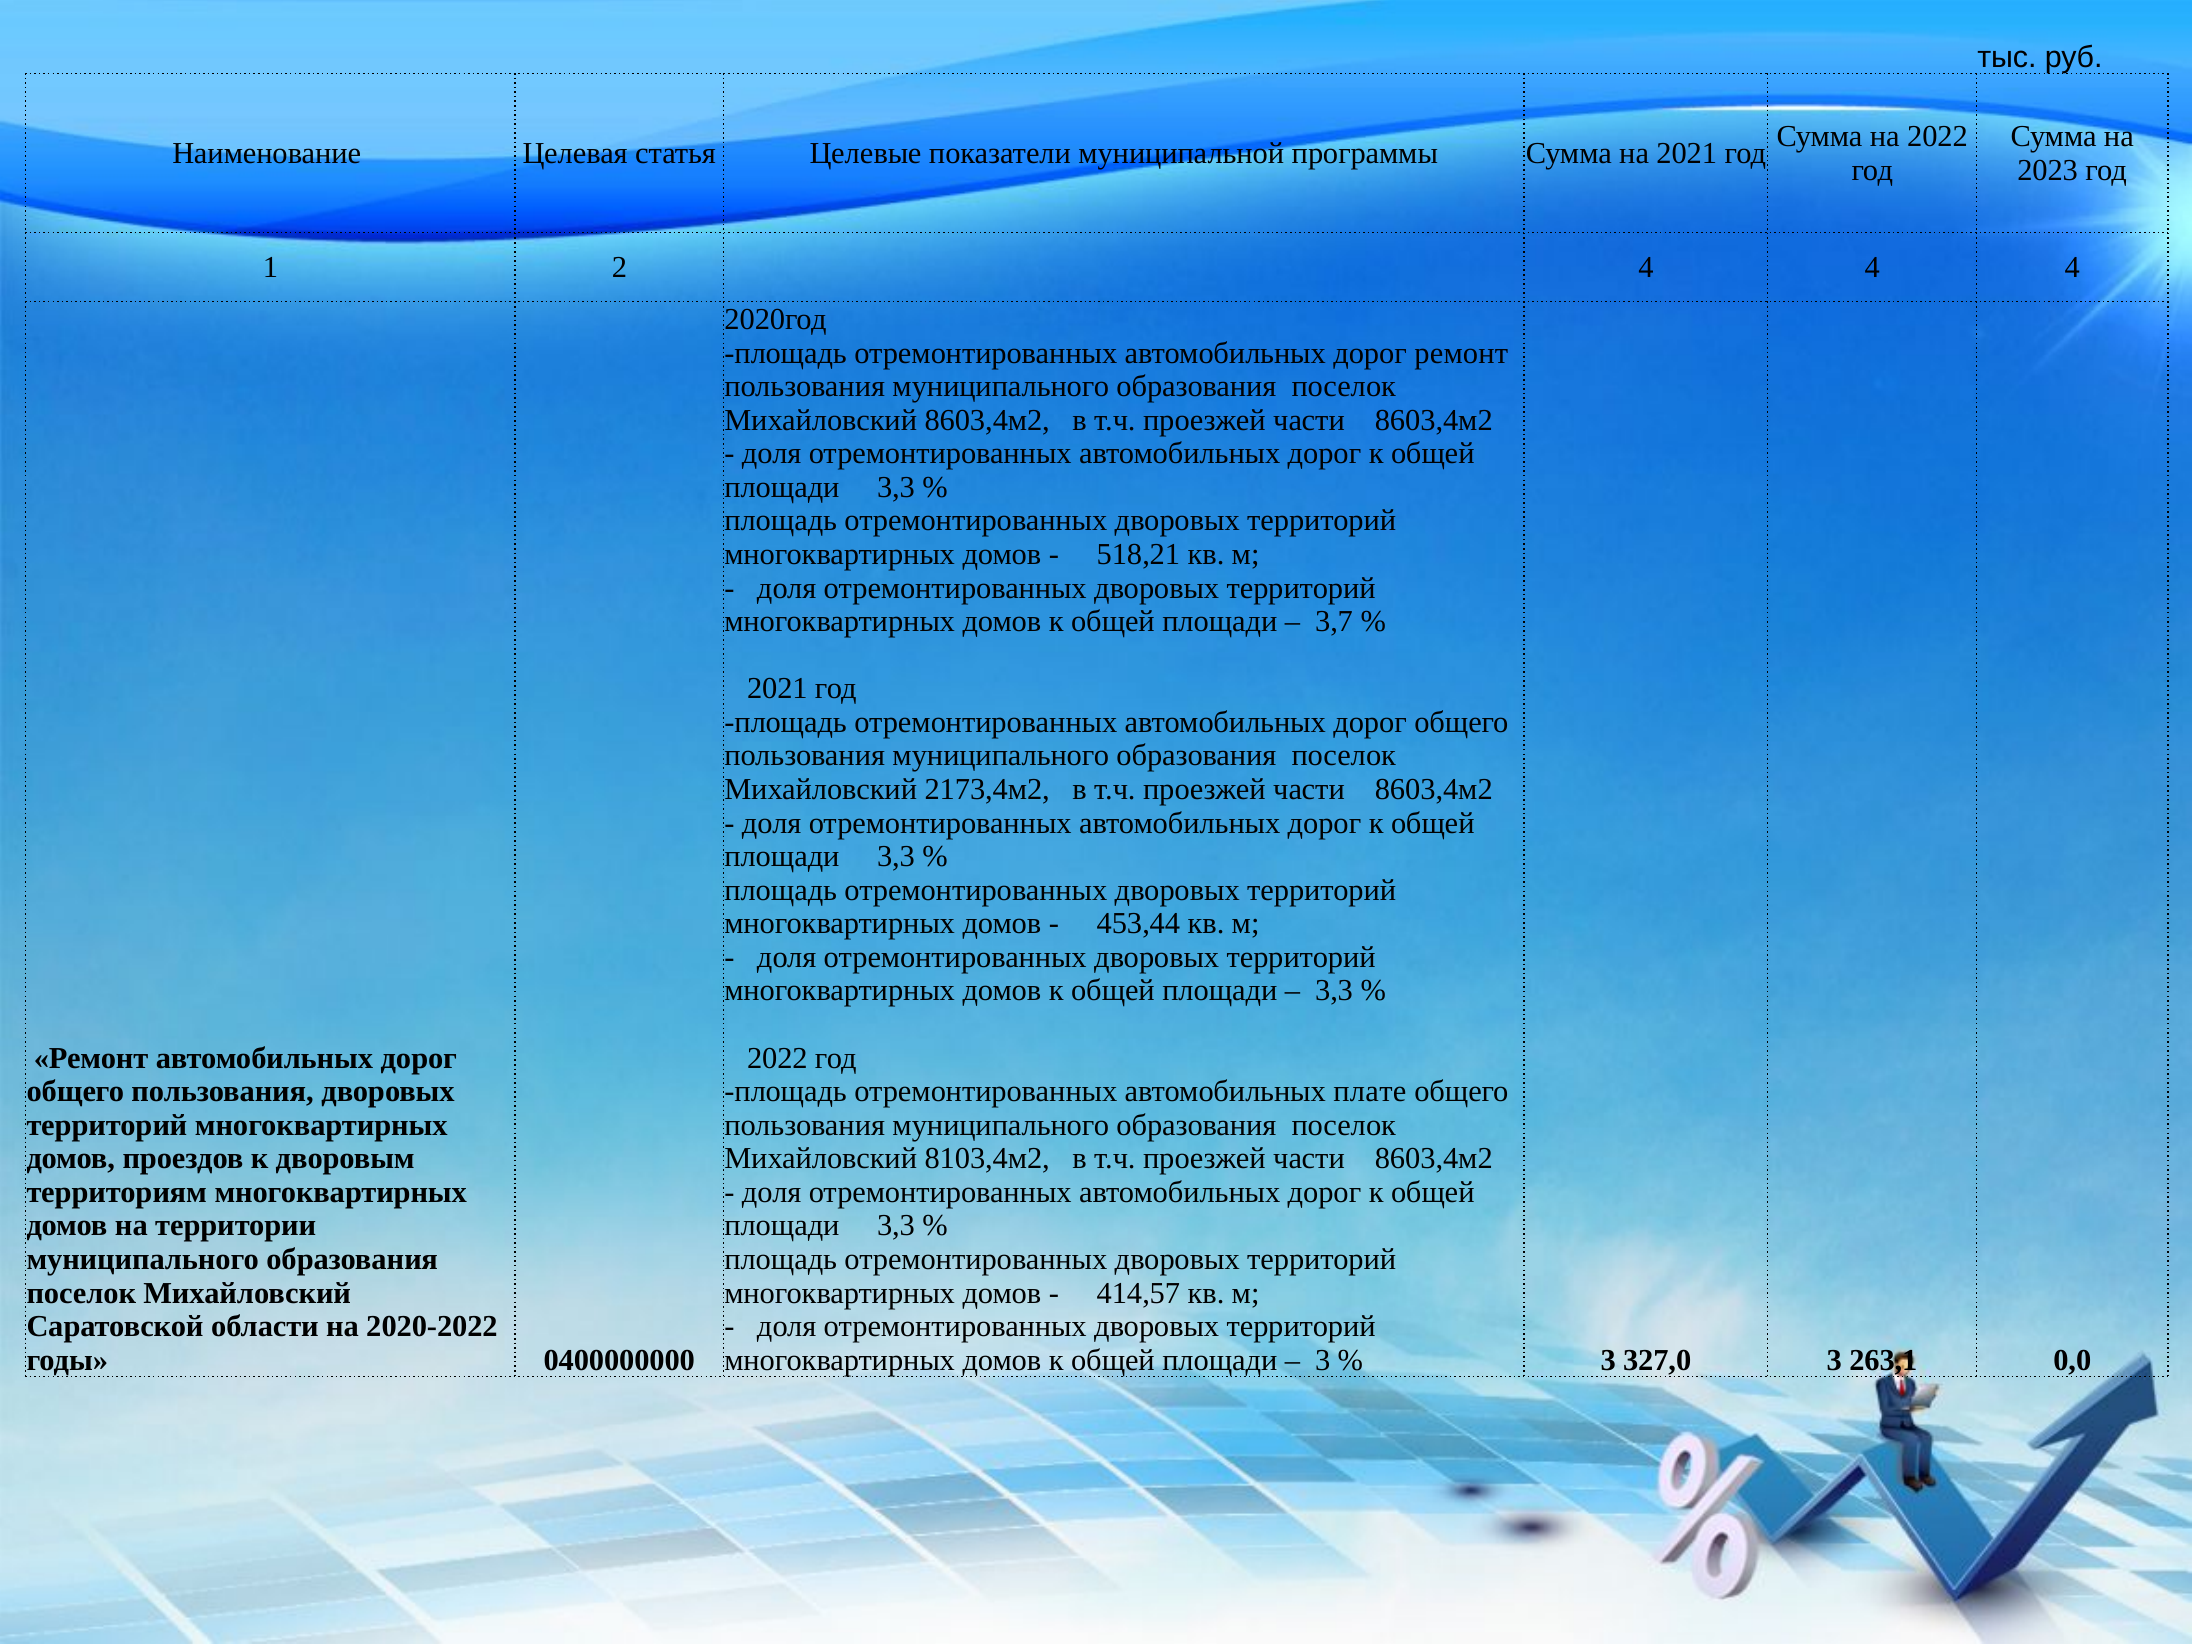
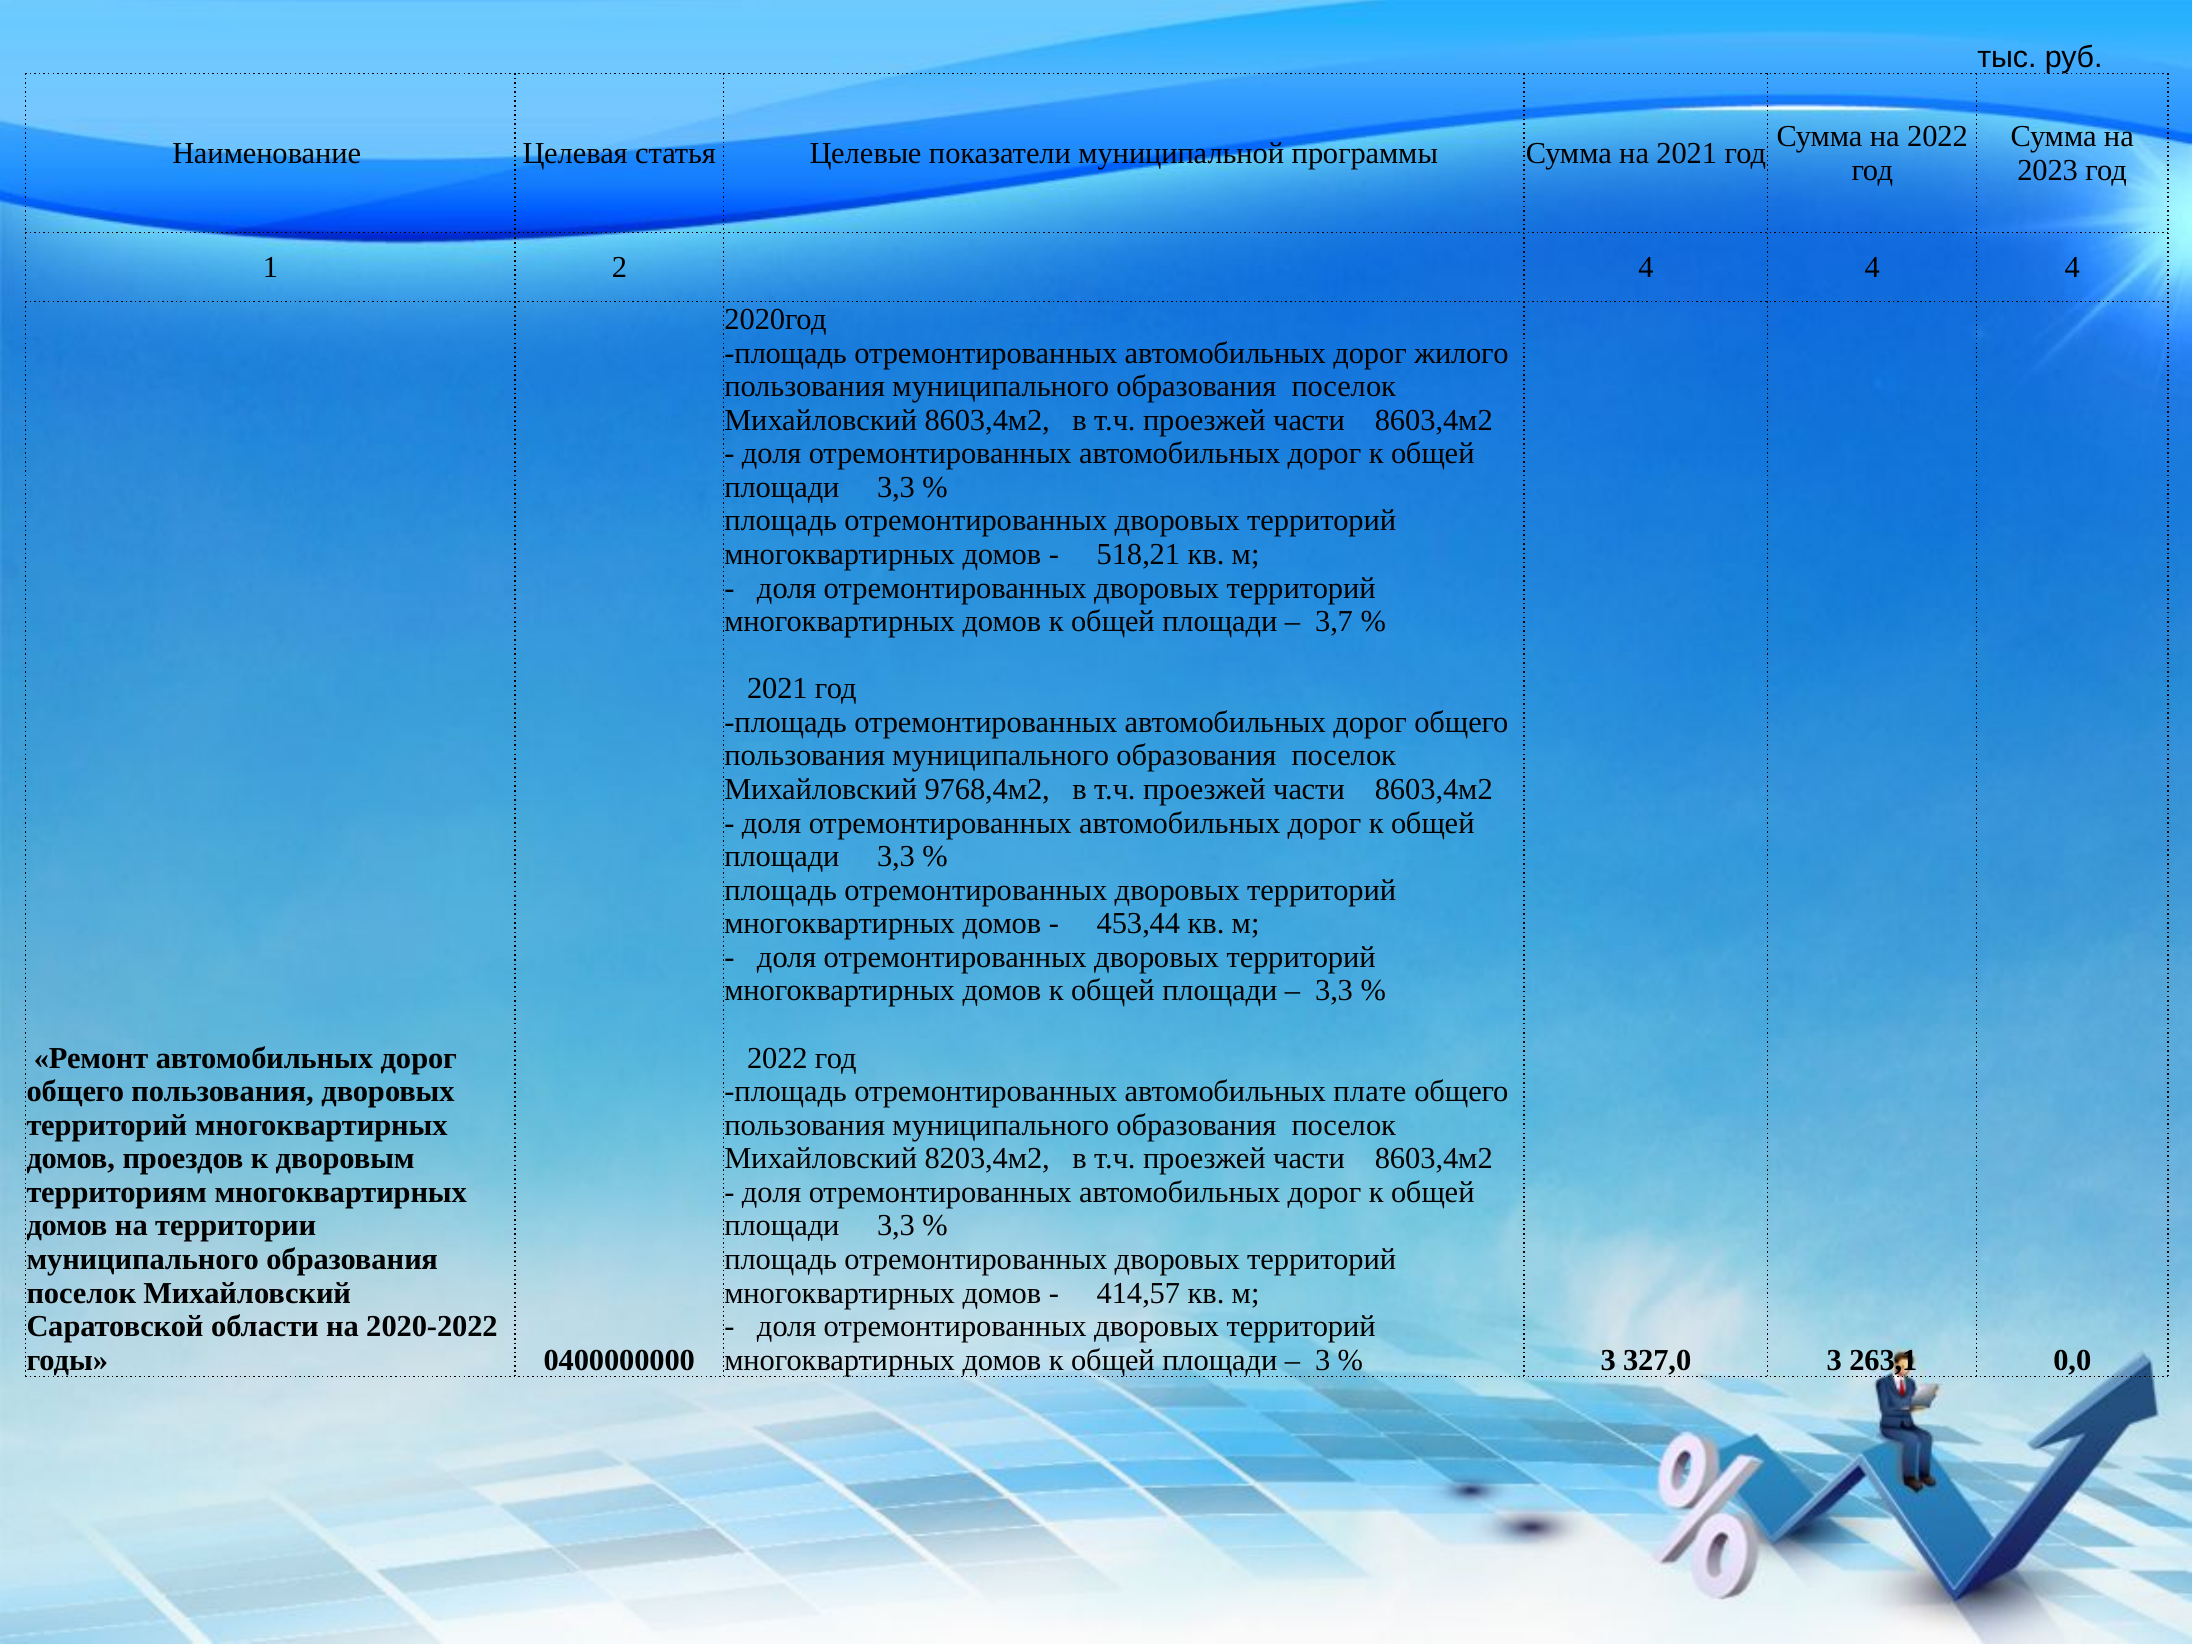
дорог ремонт: ремонт -> жилого
2173,4м2: 2173,4м2 -> 9768,4м2
8103,4м2: 8103,4м2 -> 8203,4м2
